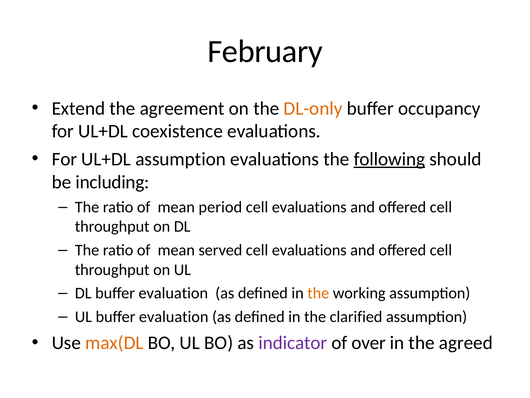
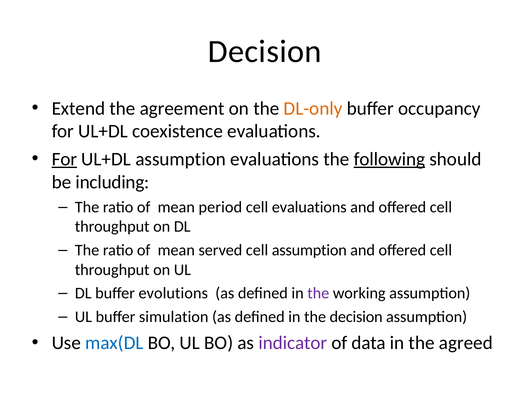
February at (265, 51): February -> Decision
For at (64, 159) underline: none -> present
served cell evaluations: evaluations -> assumption
DL buffer evaluation: evaluation -> evolutions
the at (318, 293) colour: orange -> purple
UL buffer evaluation: evaluation -> simulation
the clarified: clarified -> decision
max(DL colour: orange -> blue
over: over -> data
